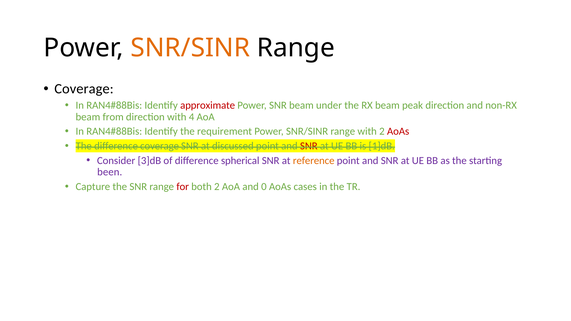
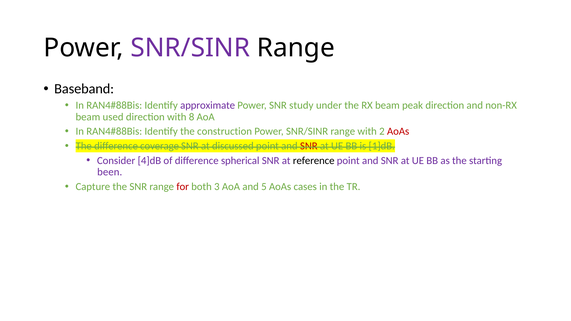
SNR/SINR at (190, 48) colour: orange -> purple
Coverage at (84, 89): Coverage -> Baseband
approximate colour: red -> purple
SNR beam: beam -> study
from: from -> used
4: 4 -> 8
requirement: requirement -> construction
3]dB: 3]dB -> 4]dB
reference colour: orange -> black
both 2: 2 -> 3
0: 0 -> 5
